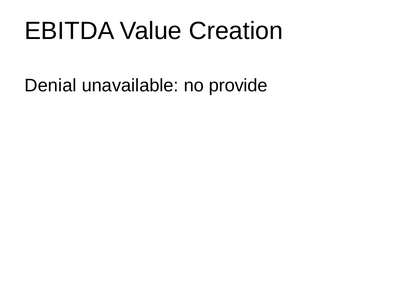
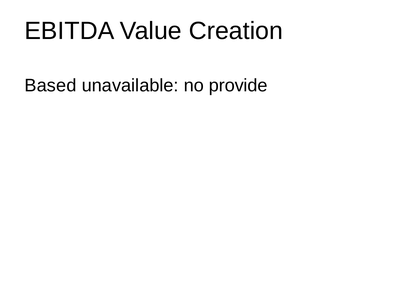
Denial: Denial -> Based
